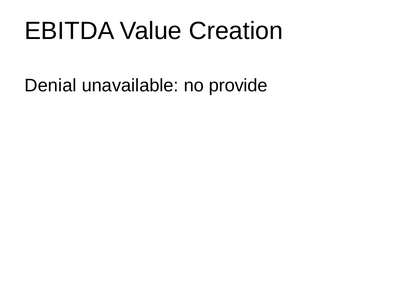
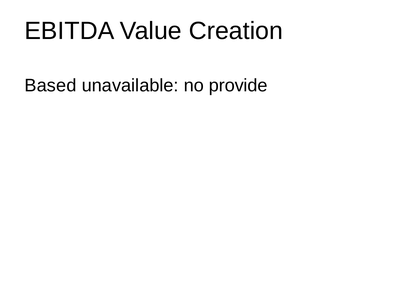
Denial: Denial -> Based
